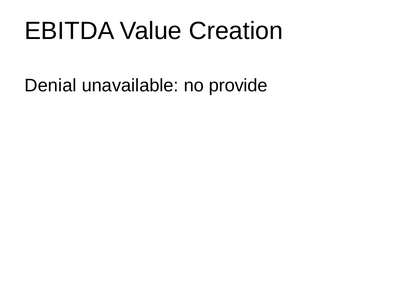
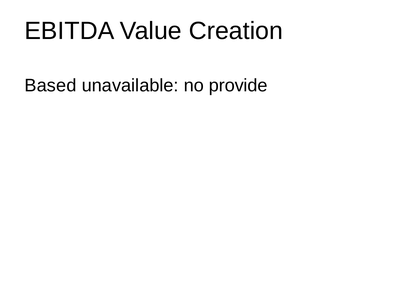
Denial: Denial -> Based
